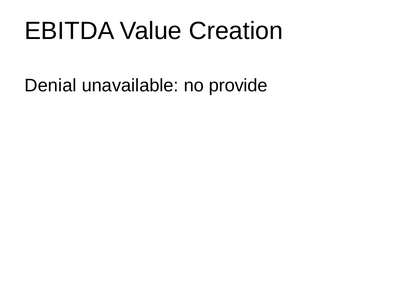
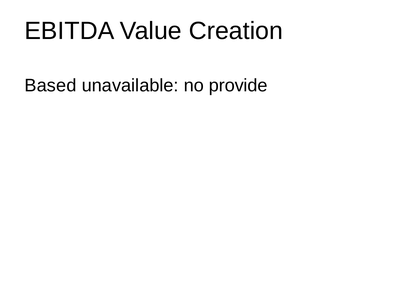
Denial: Denial -> Based
